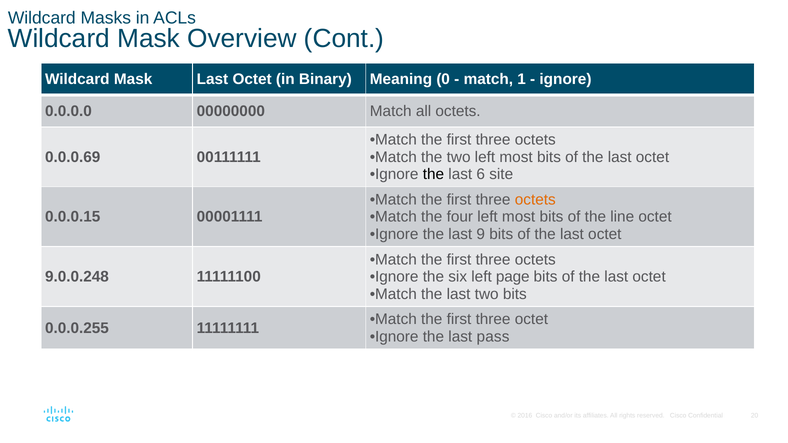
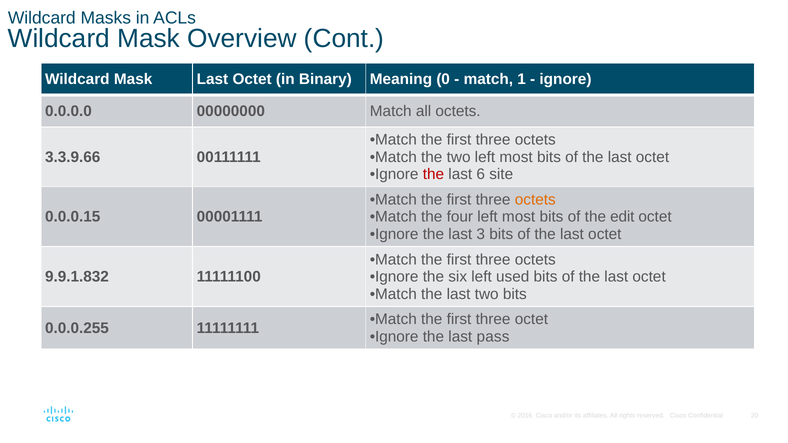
0.0.0.69: 0.0.0.69 -> 3.3.9.66
the at (433, 174) colour: black -> red
line: line -> edit
9: 9 -> 3
9.0.0.248: 9.0.0.248 -> 9.9.1.832
page: page -> used
